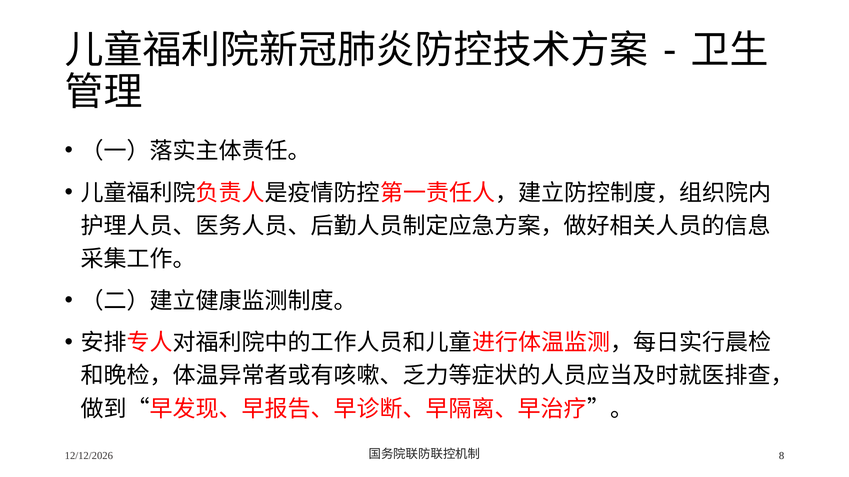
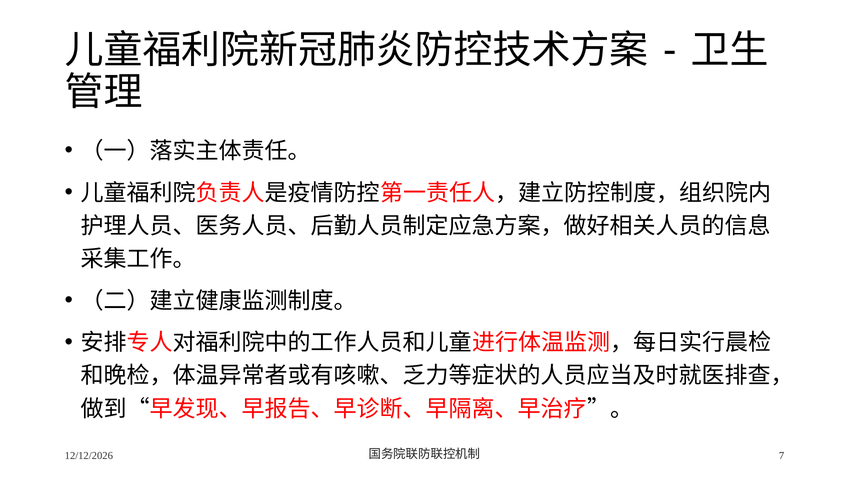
8: 8 -> 7
